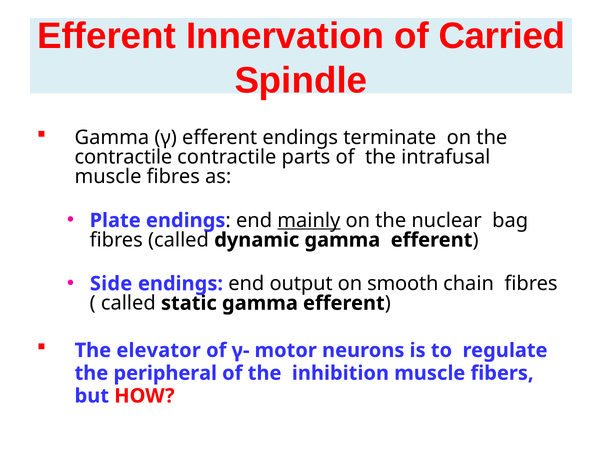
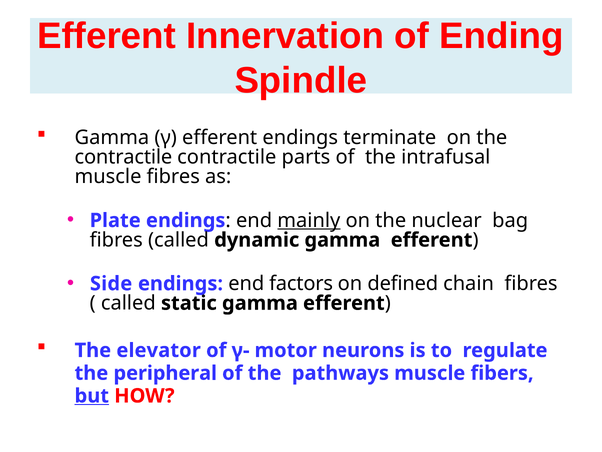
Carried: Carried -> Ending
output: output -> factors
smooth: smooth -> defined
inhibition: inhibition -> pathways
but underline: none -> present
